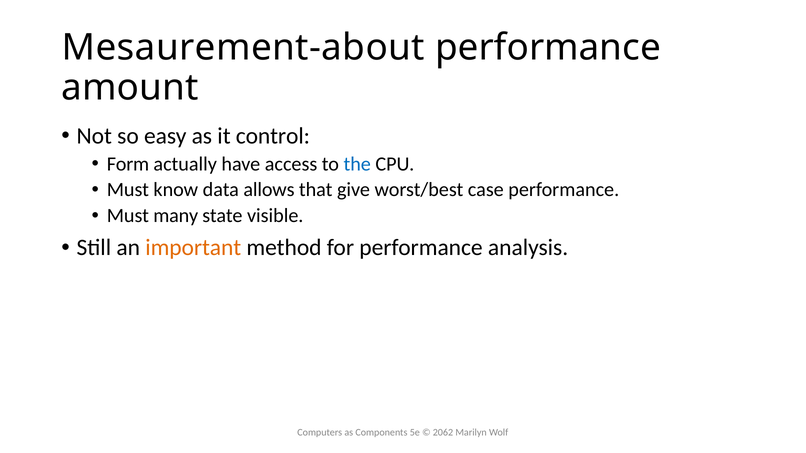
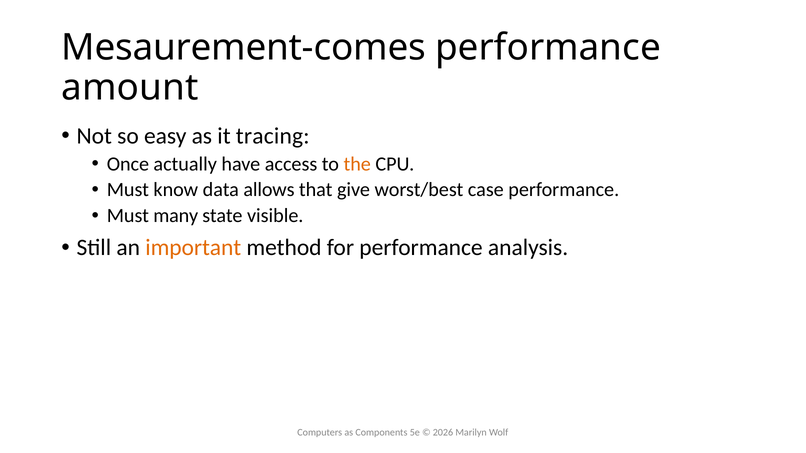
Mesaurement-about: Mesaurement-about -> Mesaurement-comes
control: control -> tracing
Form: Form -> Once
the colour: blue -> orange
2062: 2062 -> 2026
